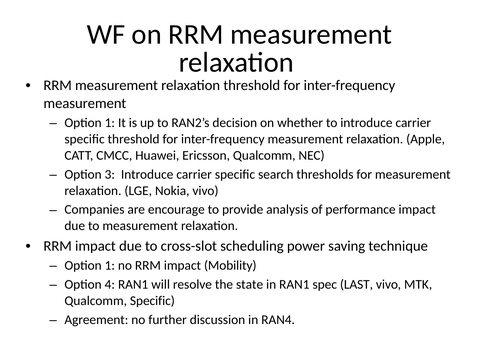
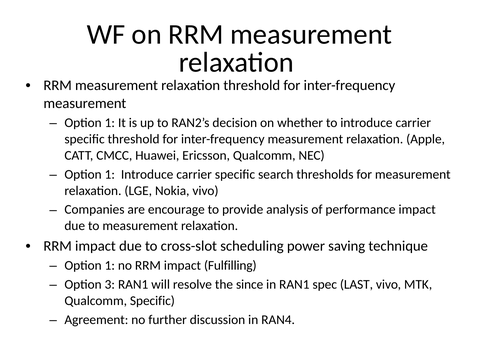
3 at (110, 174): 3 -> 1
Mobility: Mobility -> Fulfilling
4: 4 -> 3
state: state -> since
